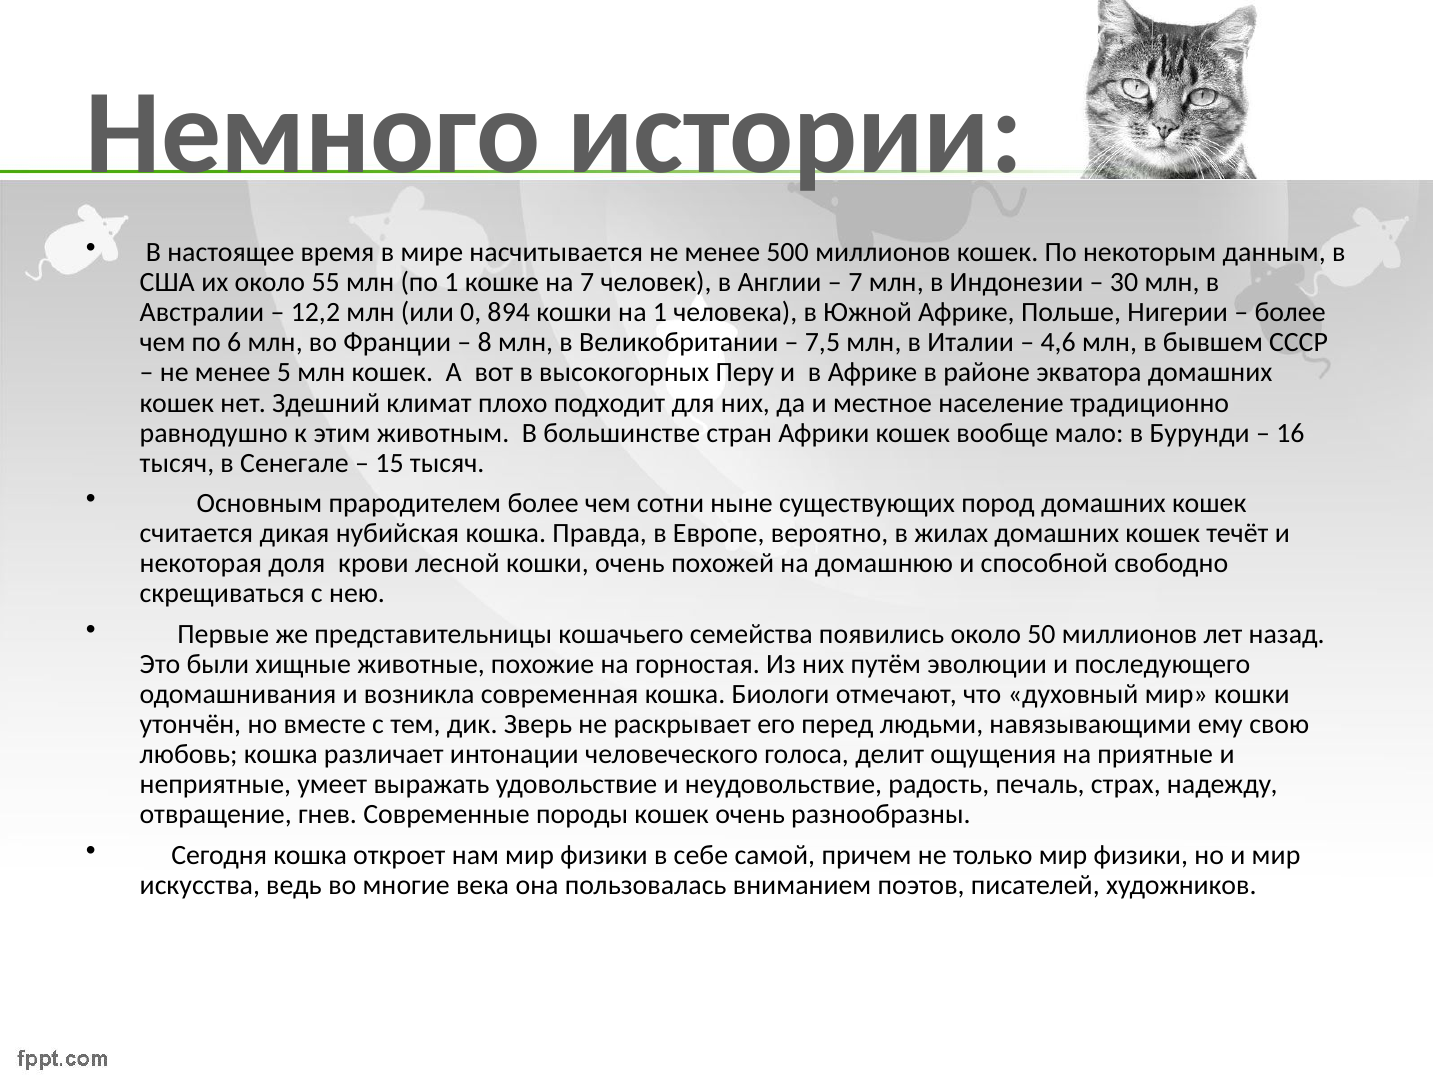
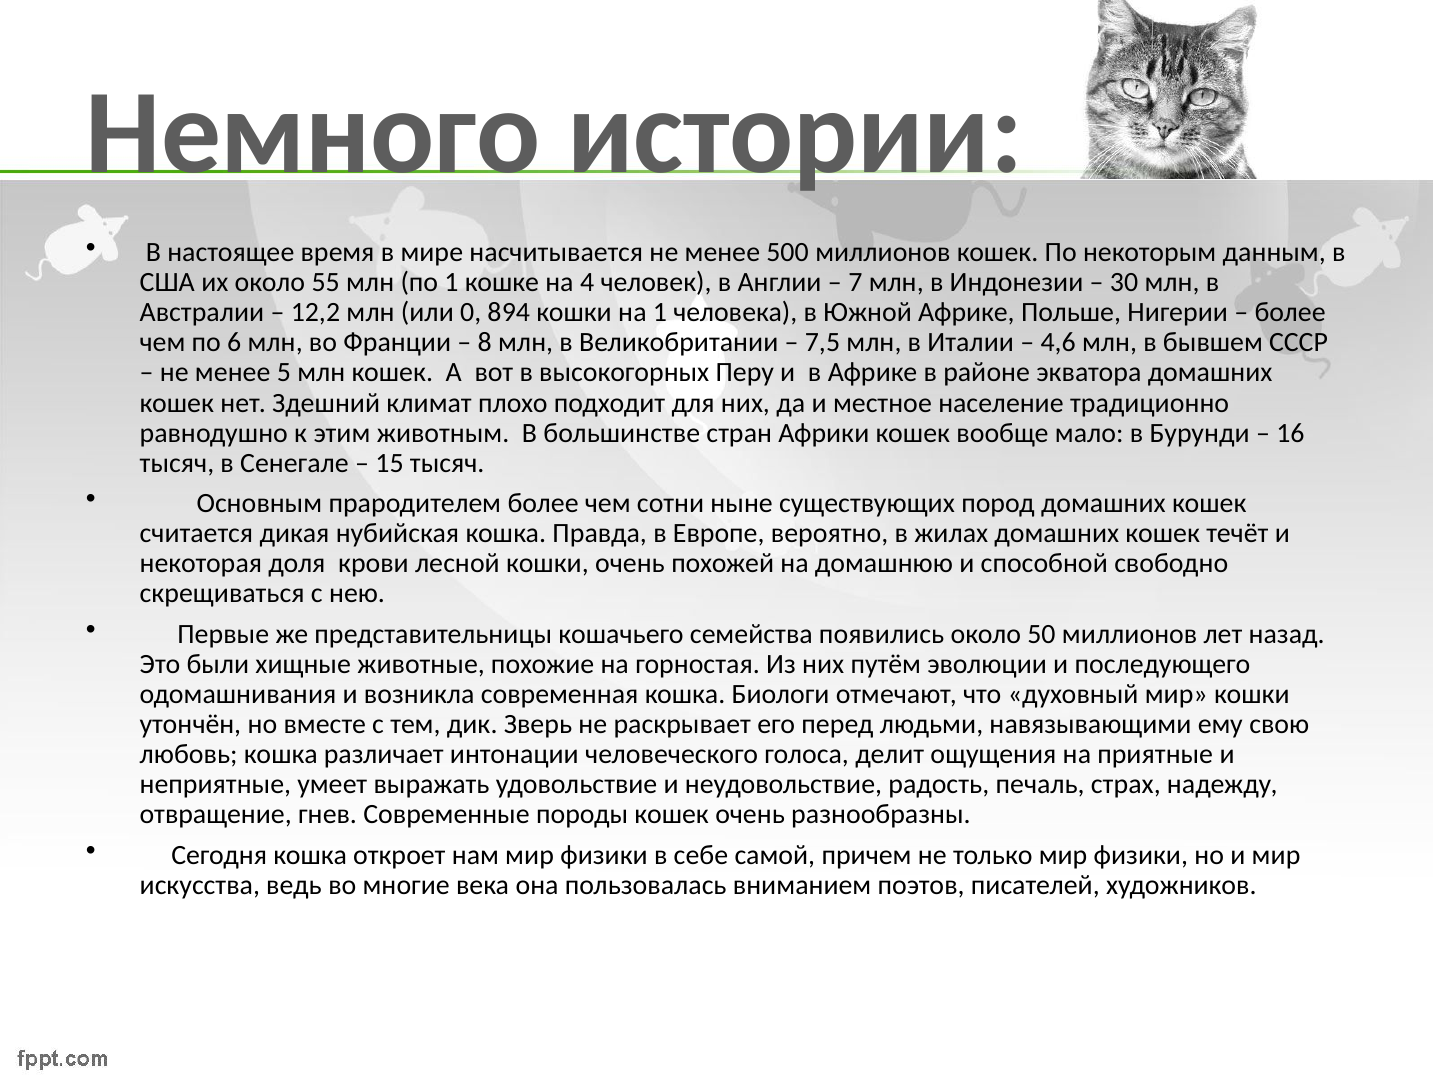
на 7: 7 -> 4
